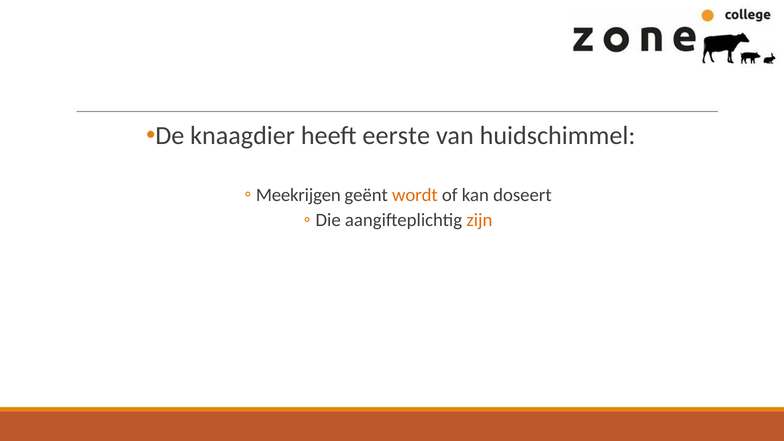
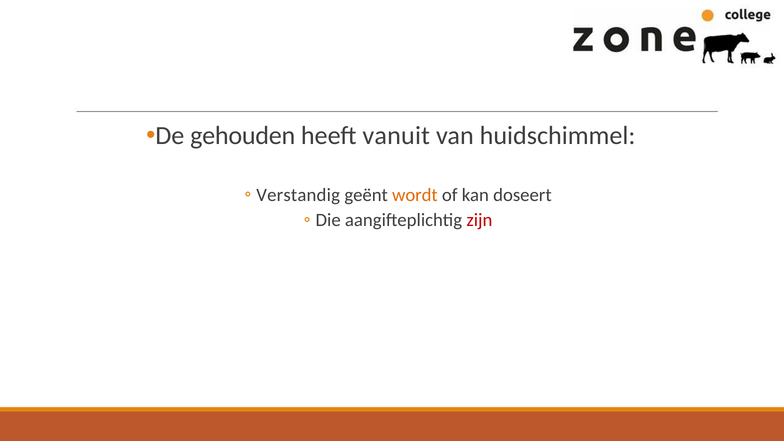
knaagdier: knaagdier -> gehouden
eerste: eerste -> vanuit
Meekrijgen: Meekrijgen -> Verstandig
zijn colour: orange -> red
